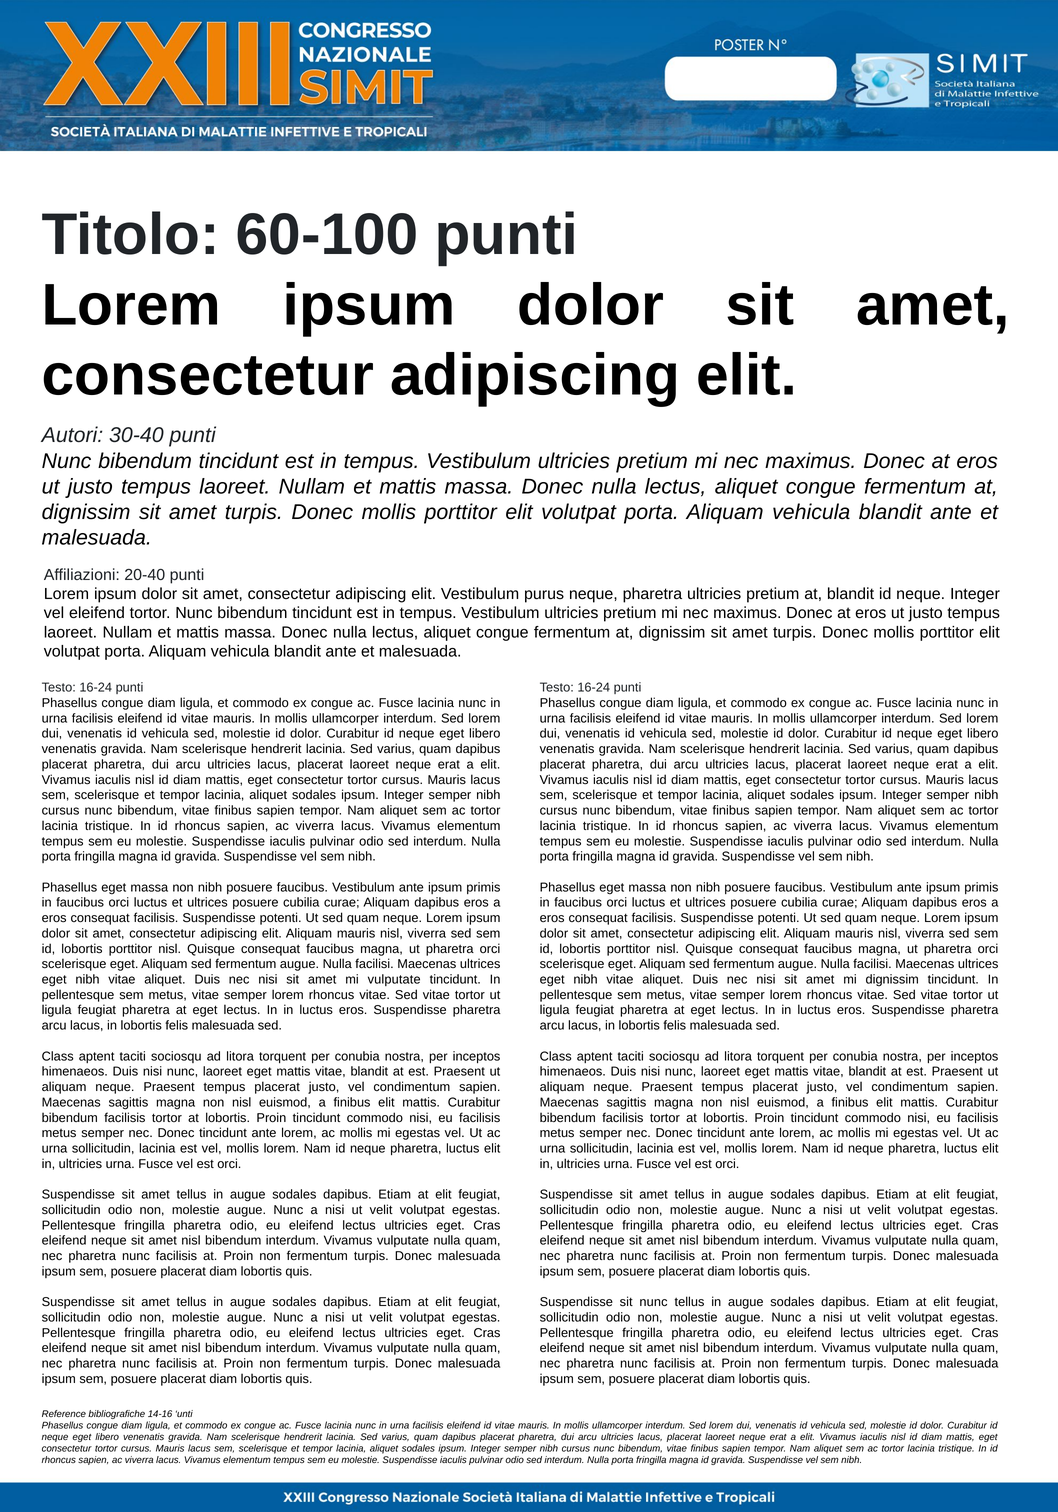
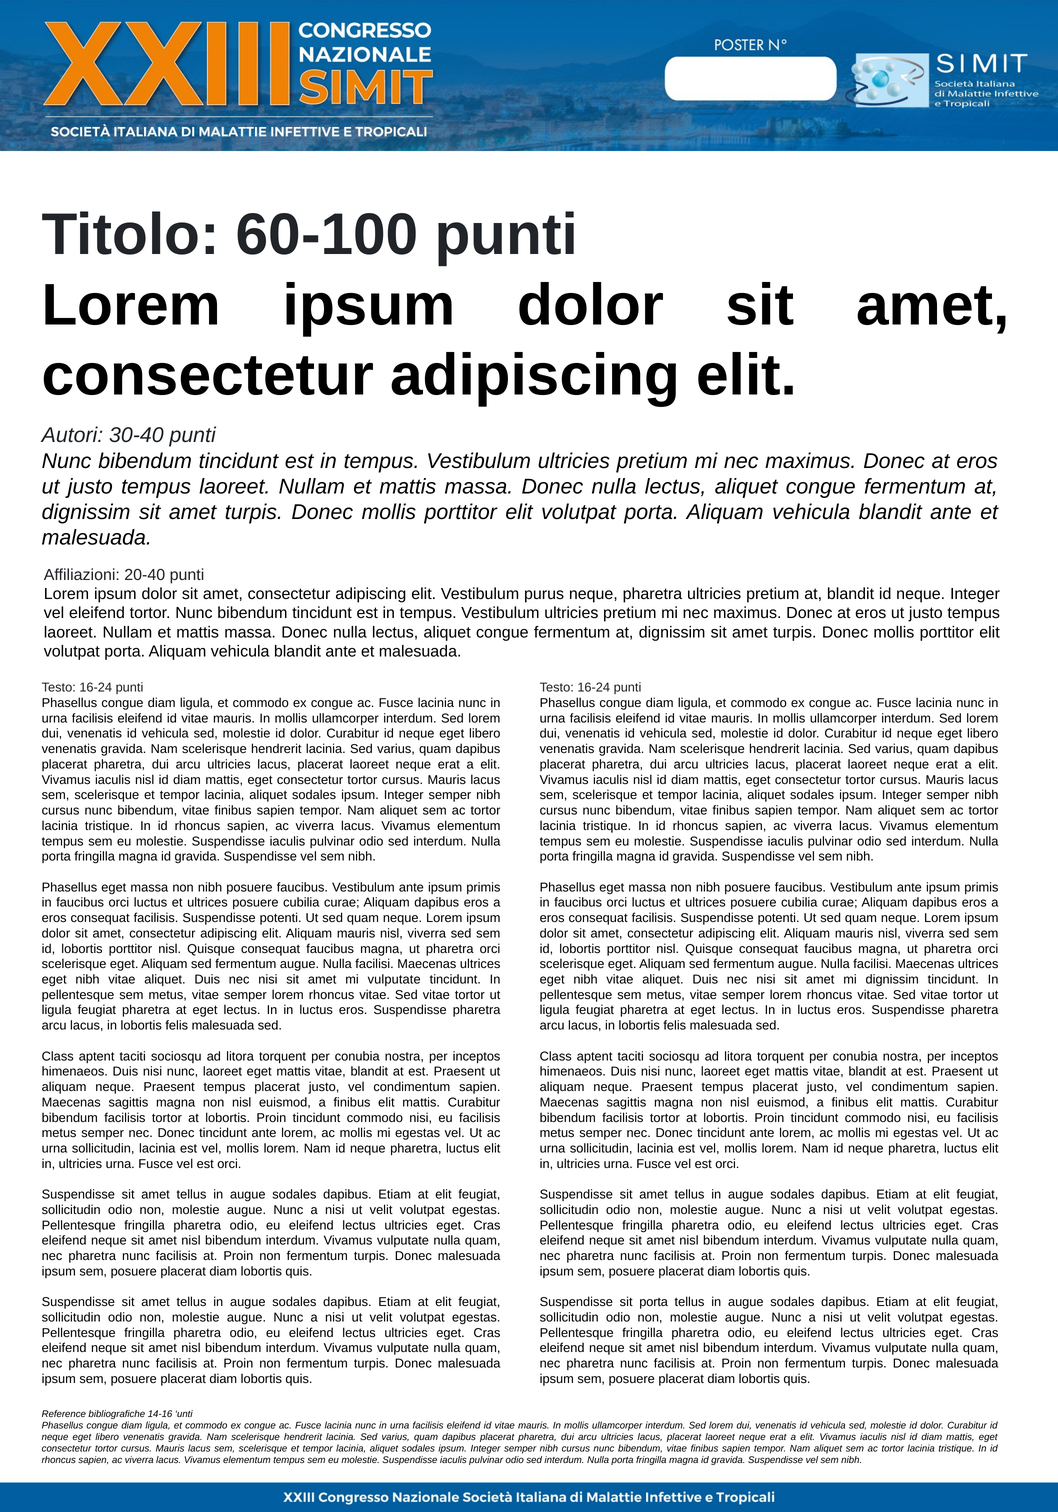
sit nunc: nunc -> porta
